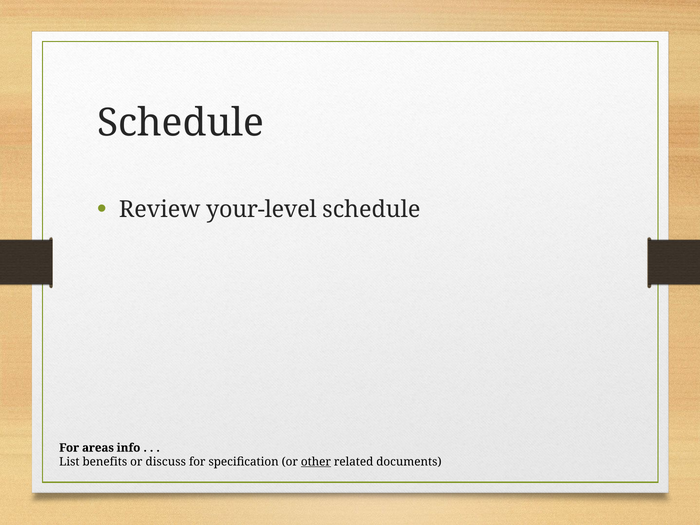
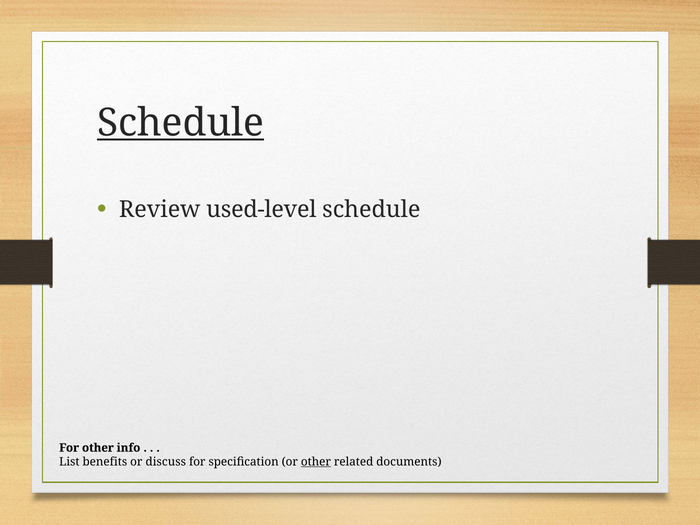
Schedule at (181, 123) underline: none -> present
your-level: your-level -> used-level
For areas: areas -> other
